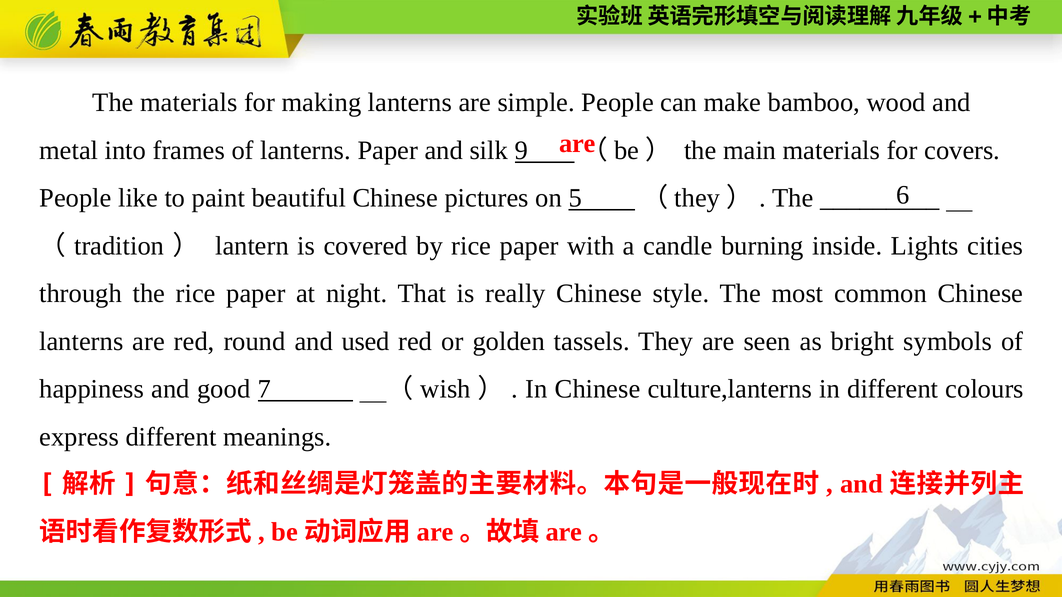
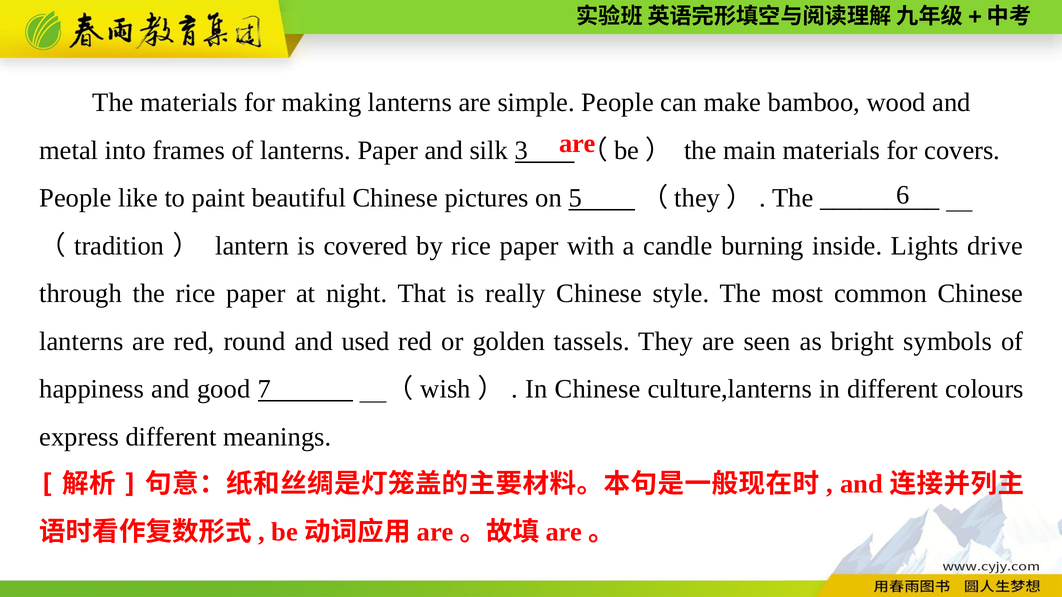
9: 9 -> 3
cities: cities -> drive
